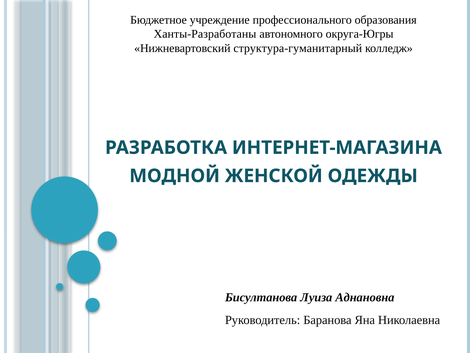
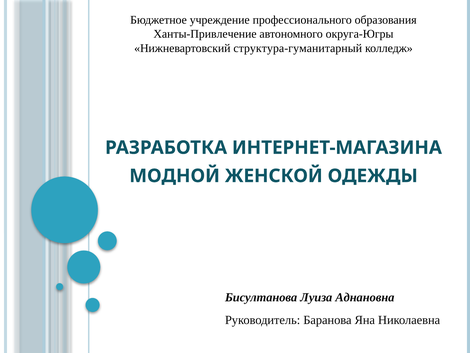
Ханты-Разработаны: Ханты-Разработаны -> Ханты-Привлечение
